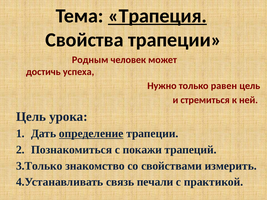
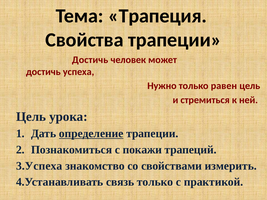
Трапеция underline: present -> none
Родным at (90, 60): Родным -> Достичь
3.Только: 3.Только -> 3.Успеха
связь печали: печали -> только
